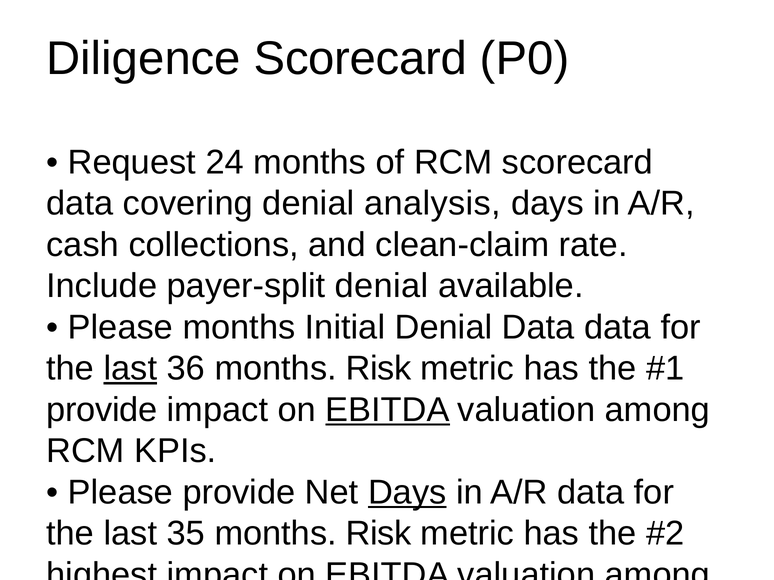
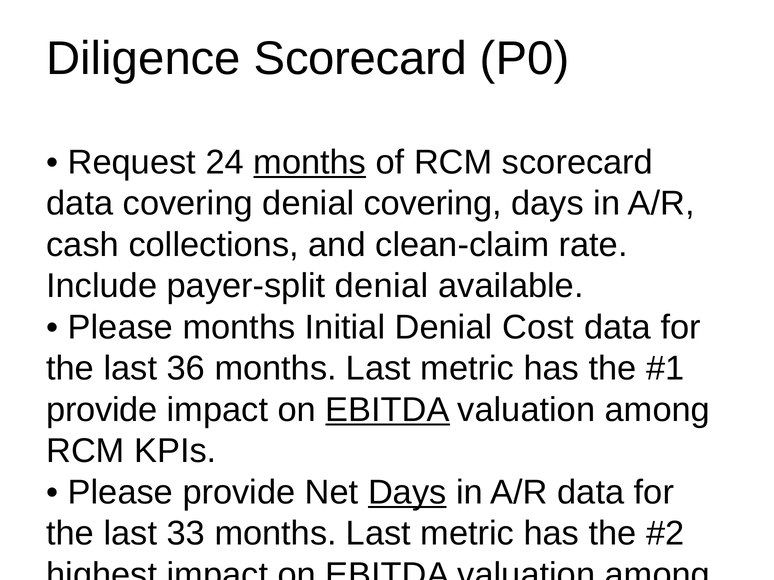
months at (310, 162) underline: none -> present
denial analysis: analysis -> covering
Denial Data: Data -> Cost
last at (130, 369) underline: present -> none
36 months Risk: Risk -> Last
35: 35 -> 33
Risk at (379, 534): Risk -> Last
